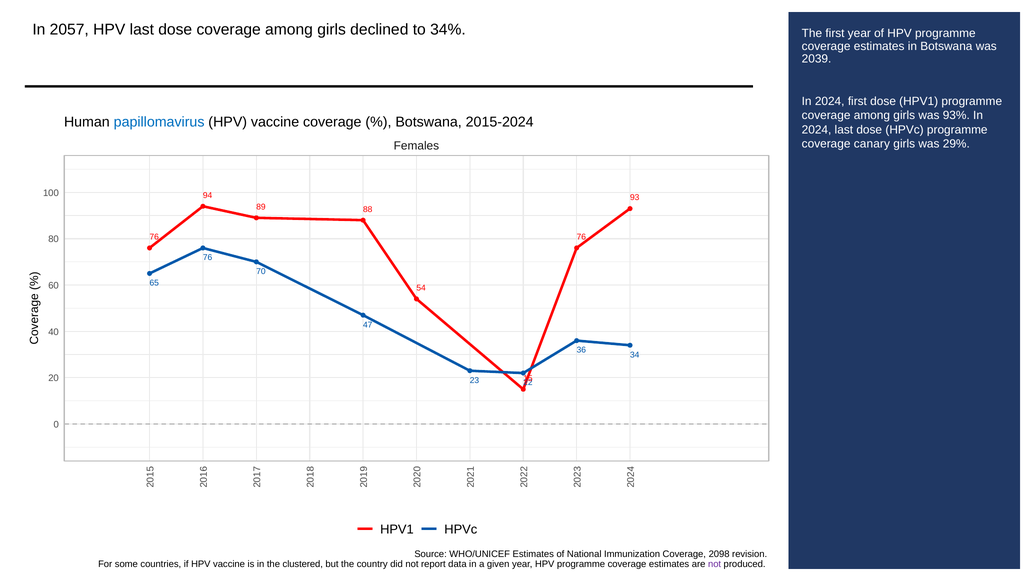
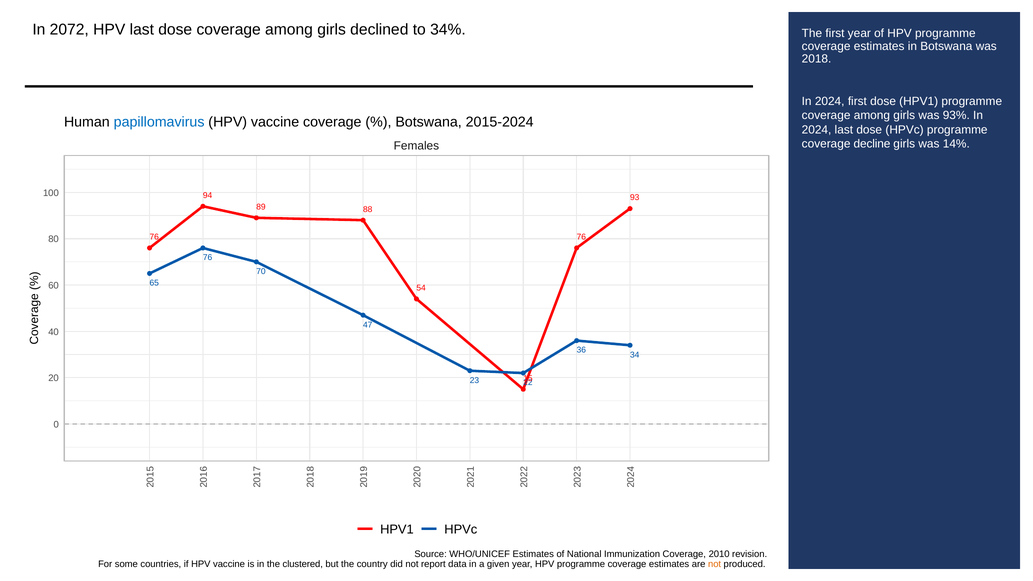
2057: 2057 -> 2072
2039: 2039 -> 2018
canary: canary -> decline
29%: 29% -> 14%
2098: 2098 -> 2010
not at (715, 564) colour: purple -> orange
